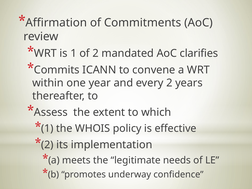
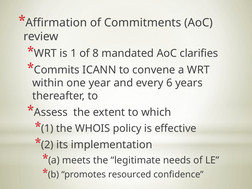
of 2: 2 -> 8
every 2: 2 -> 6
underway: underway -> resourced
